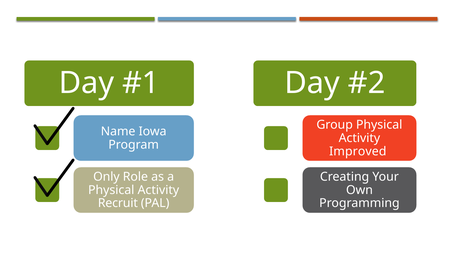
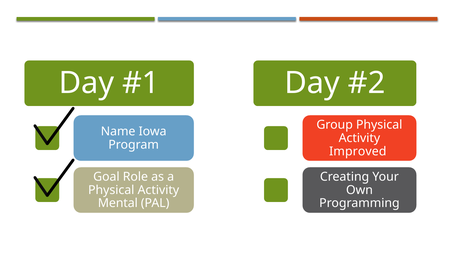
Only: Only -> Goal
Recruit: Recruit -> Mental
